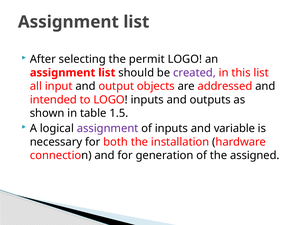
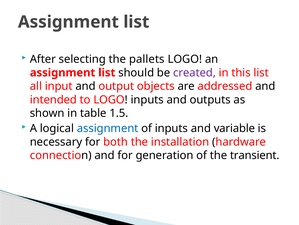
permit: permit -> pallets
assignment at (108, 128) colour: purple -> blue
assigned: assigned -> transient
